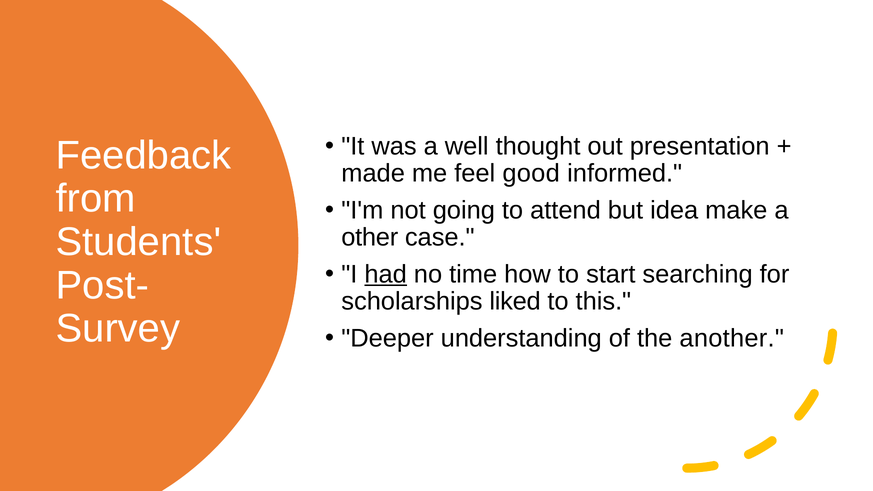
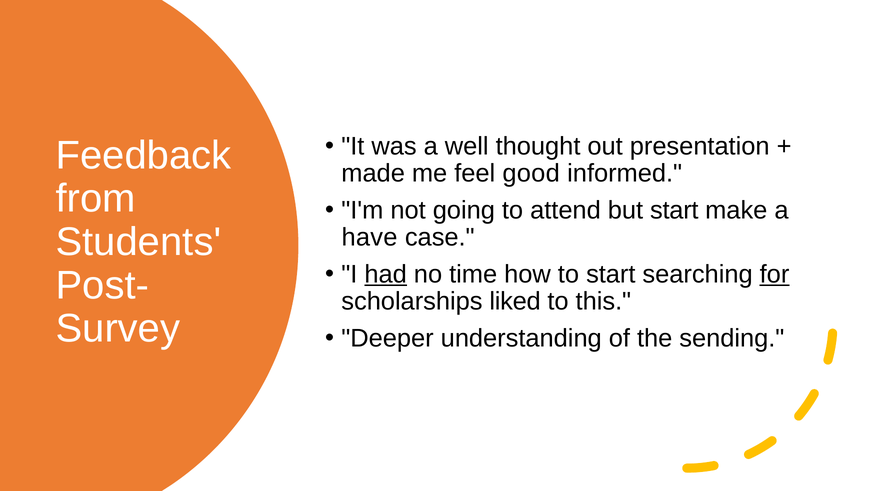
but idea: idea -> start
other: other -> have
for underline: none -> present
another: another -> sending
